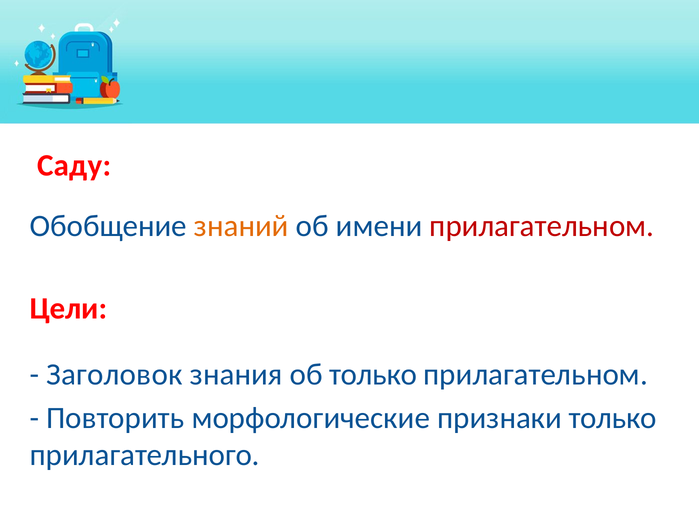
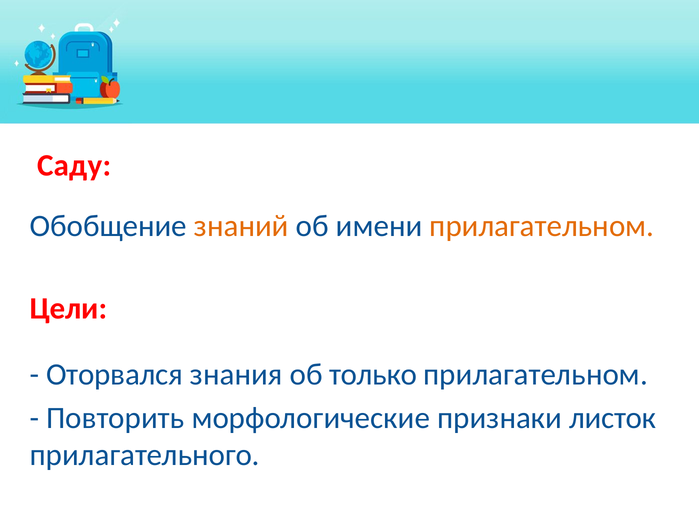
прилагательном at (542, 226) colour: red -> orange
Заголовок: Заголовок -> Оторвался
признаки только: только -> листок
